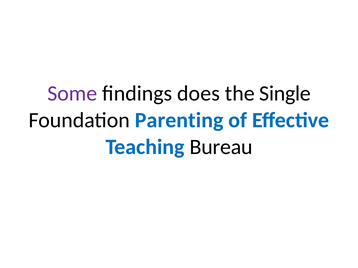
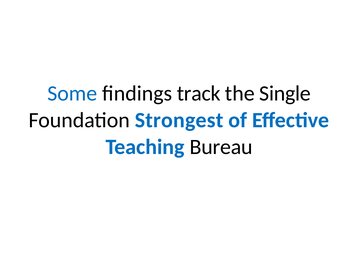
Some colour: purple -> blue
does: does -> track
Parenting: Parenting -> Strongest
